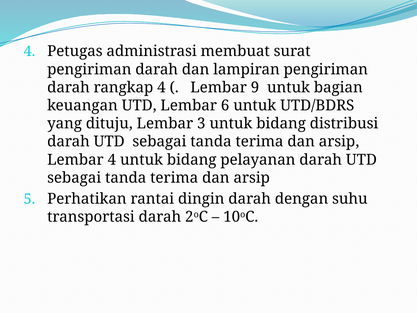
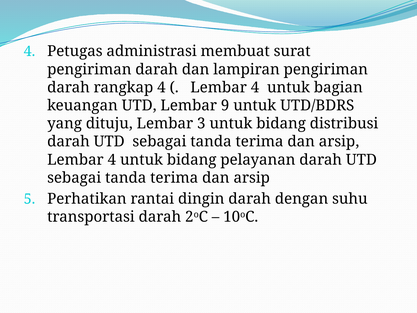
9 at (255, 87): 9 -> 4
6: 6 -> 9
